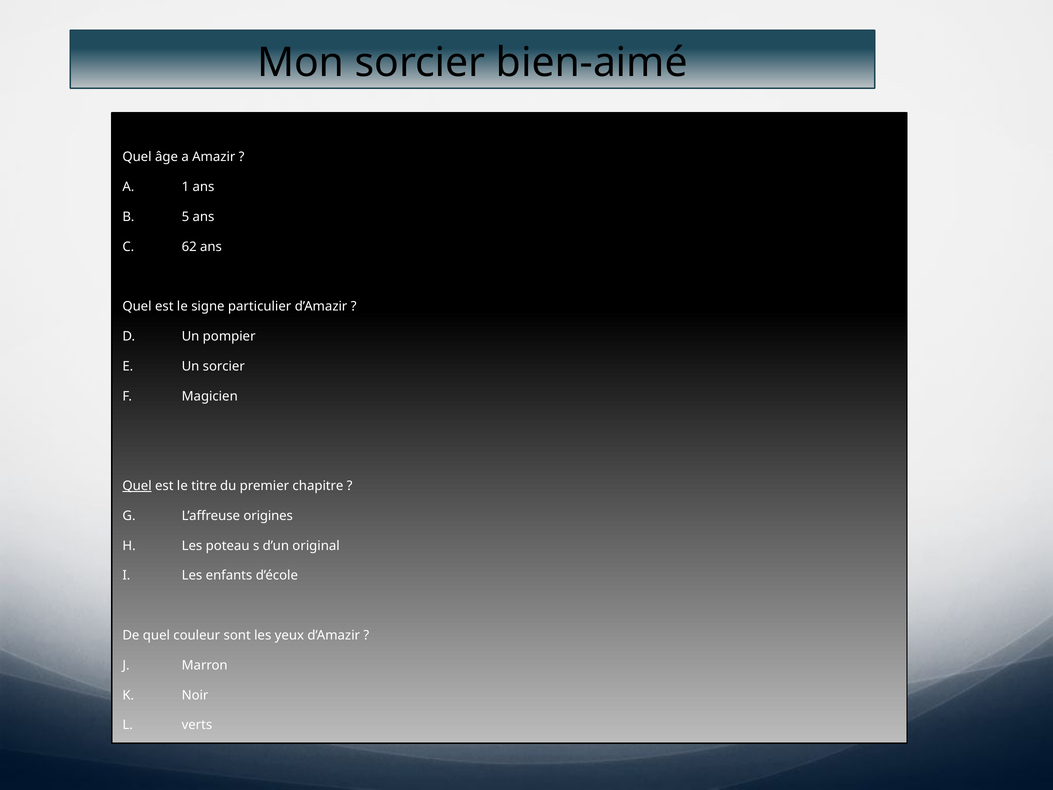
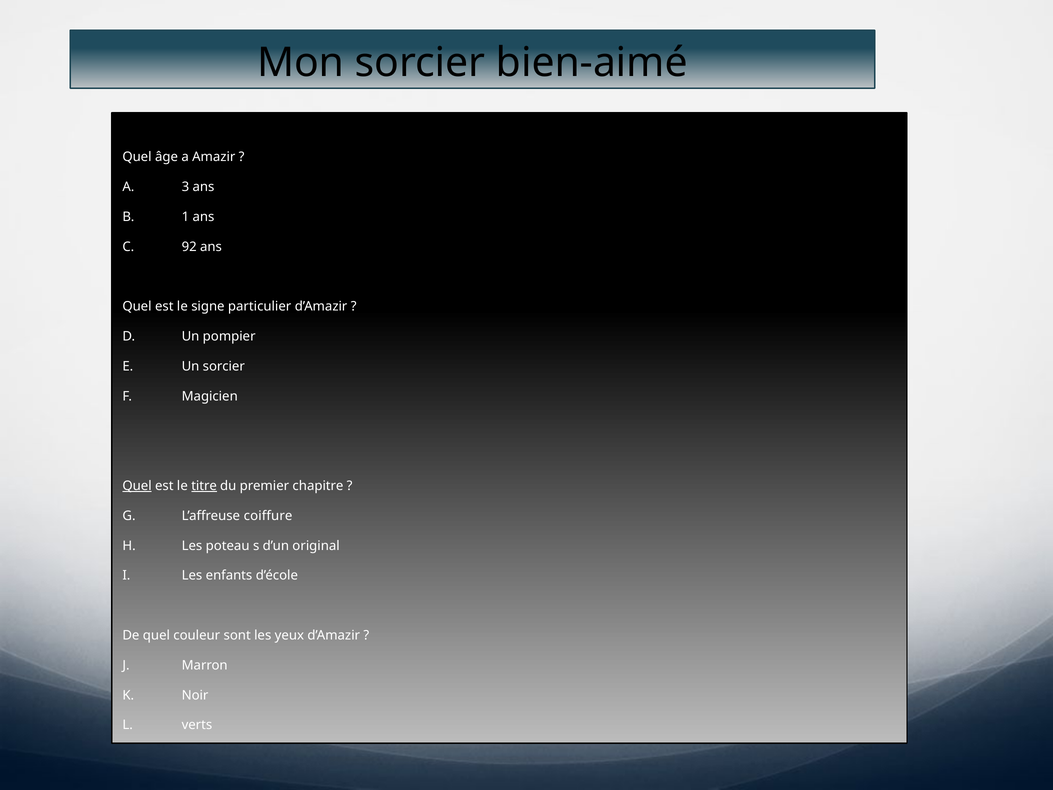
1: 1 -> 3
5: 5 -> 1
62: 62 -> 92
titre underline: none -> present
origines: origines -> coiffure
